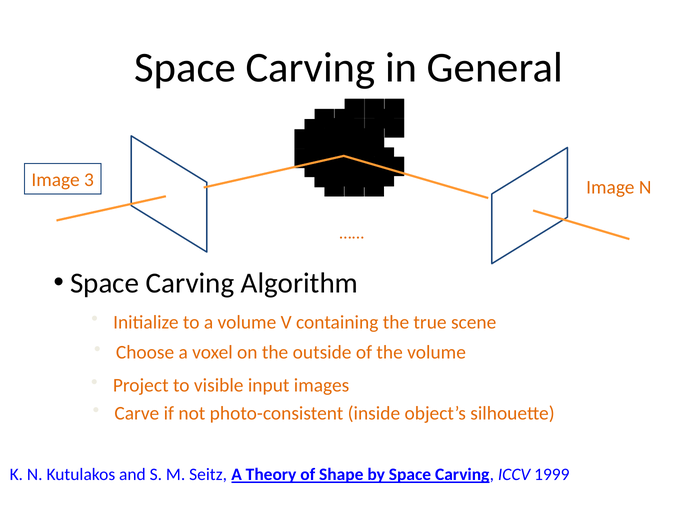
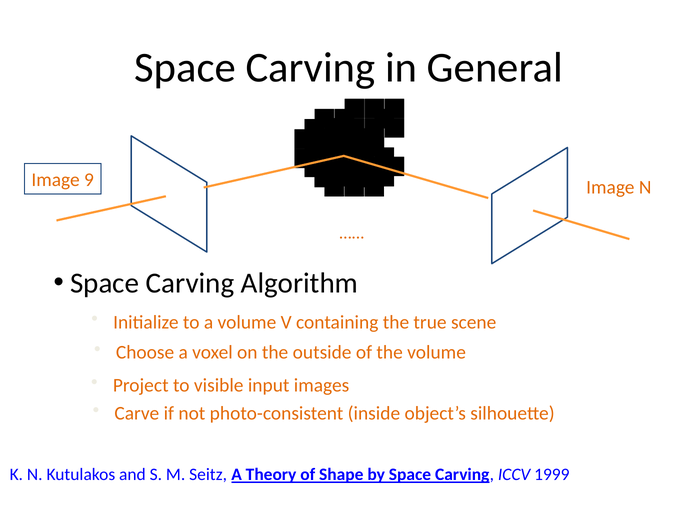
3: 3 -> 9
